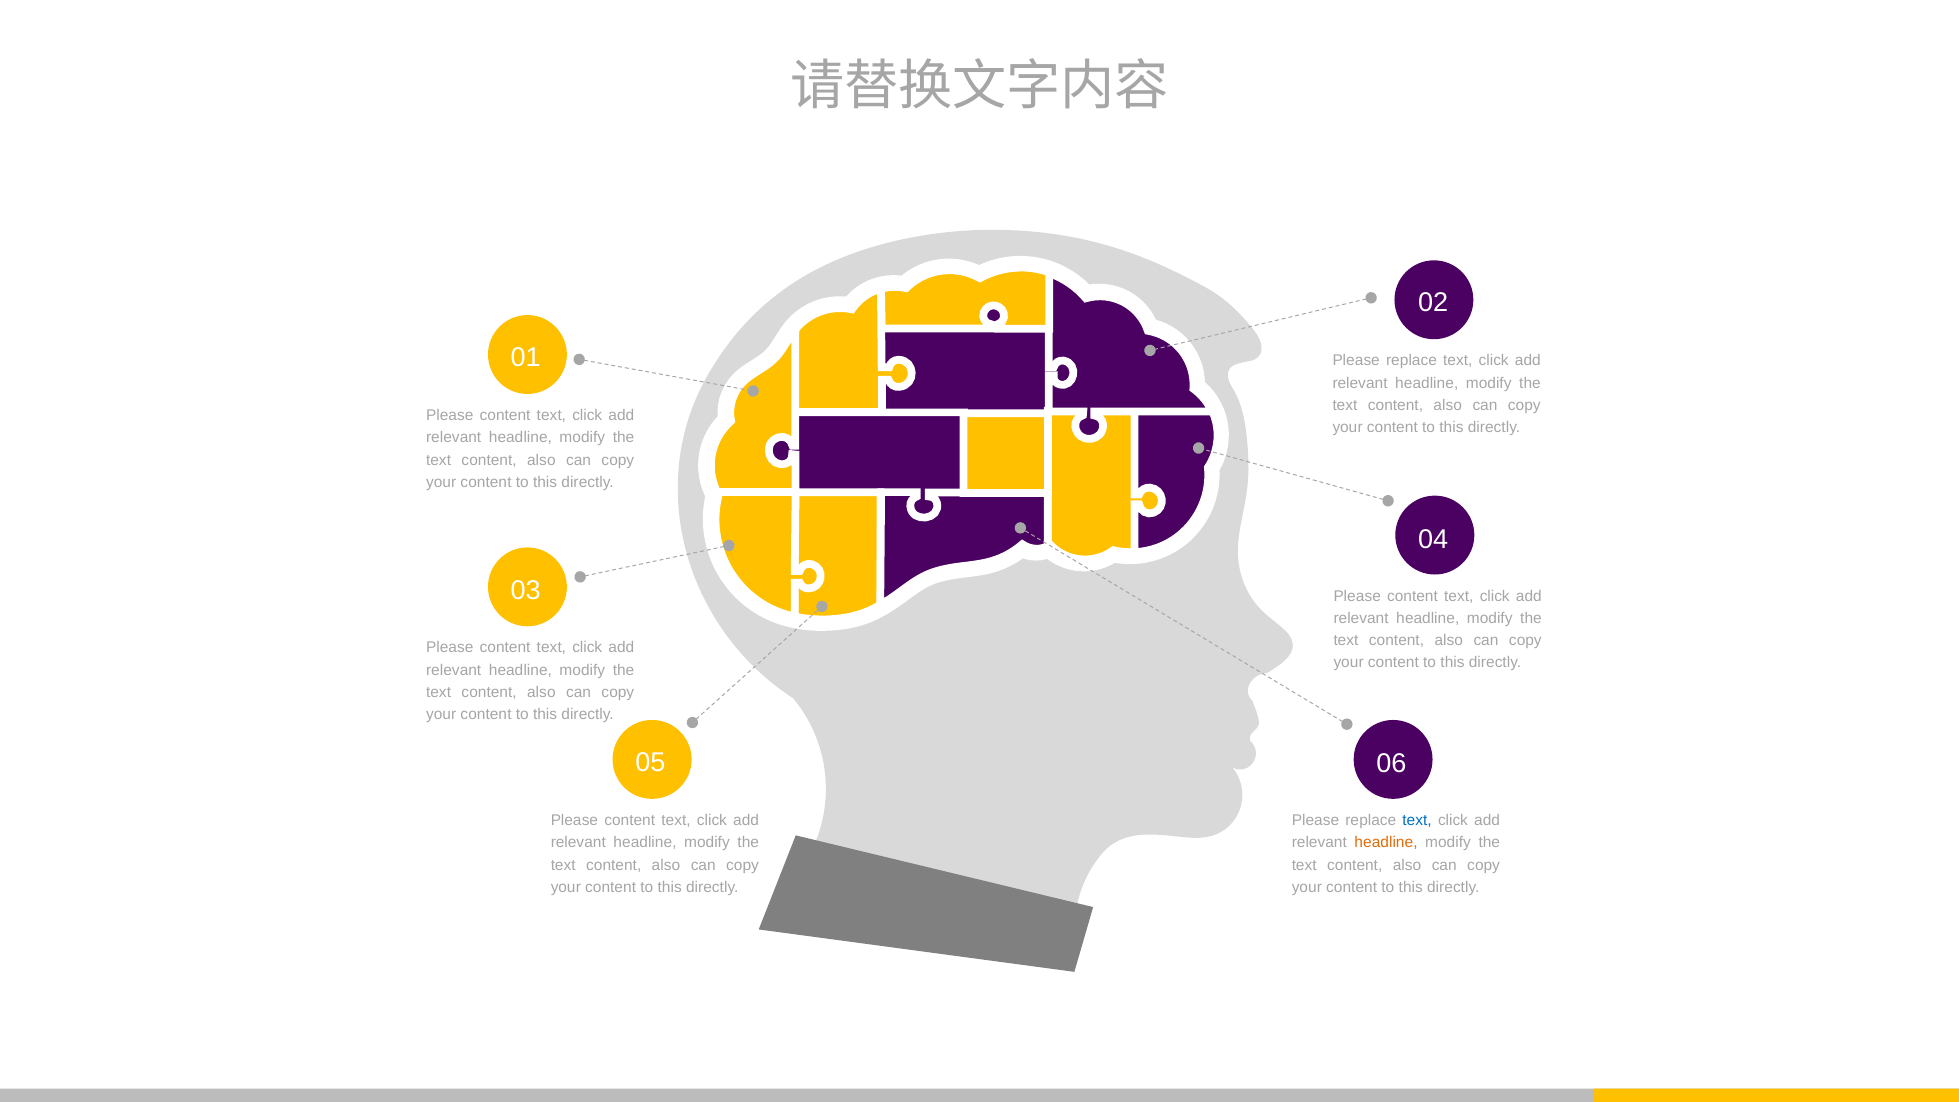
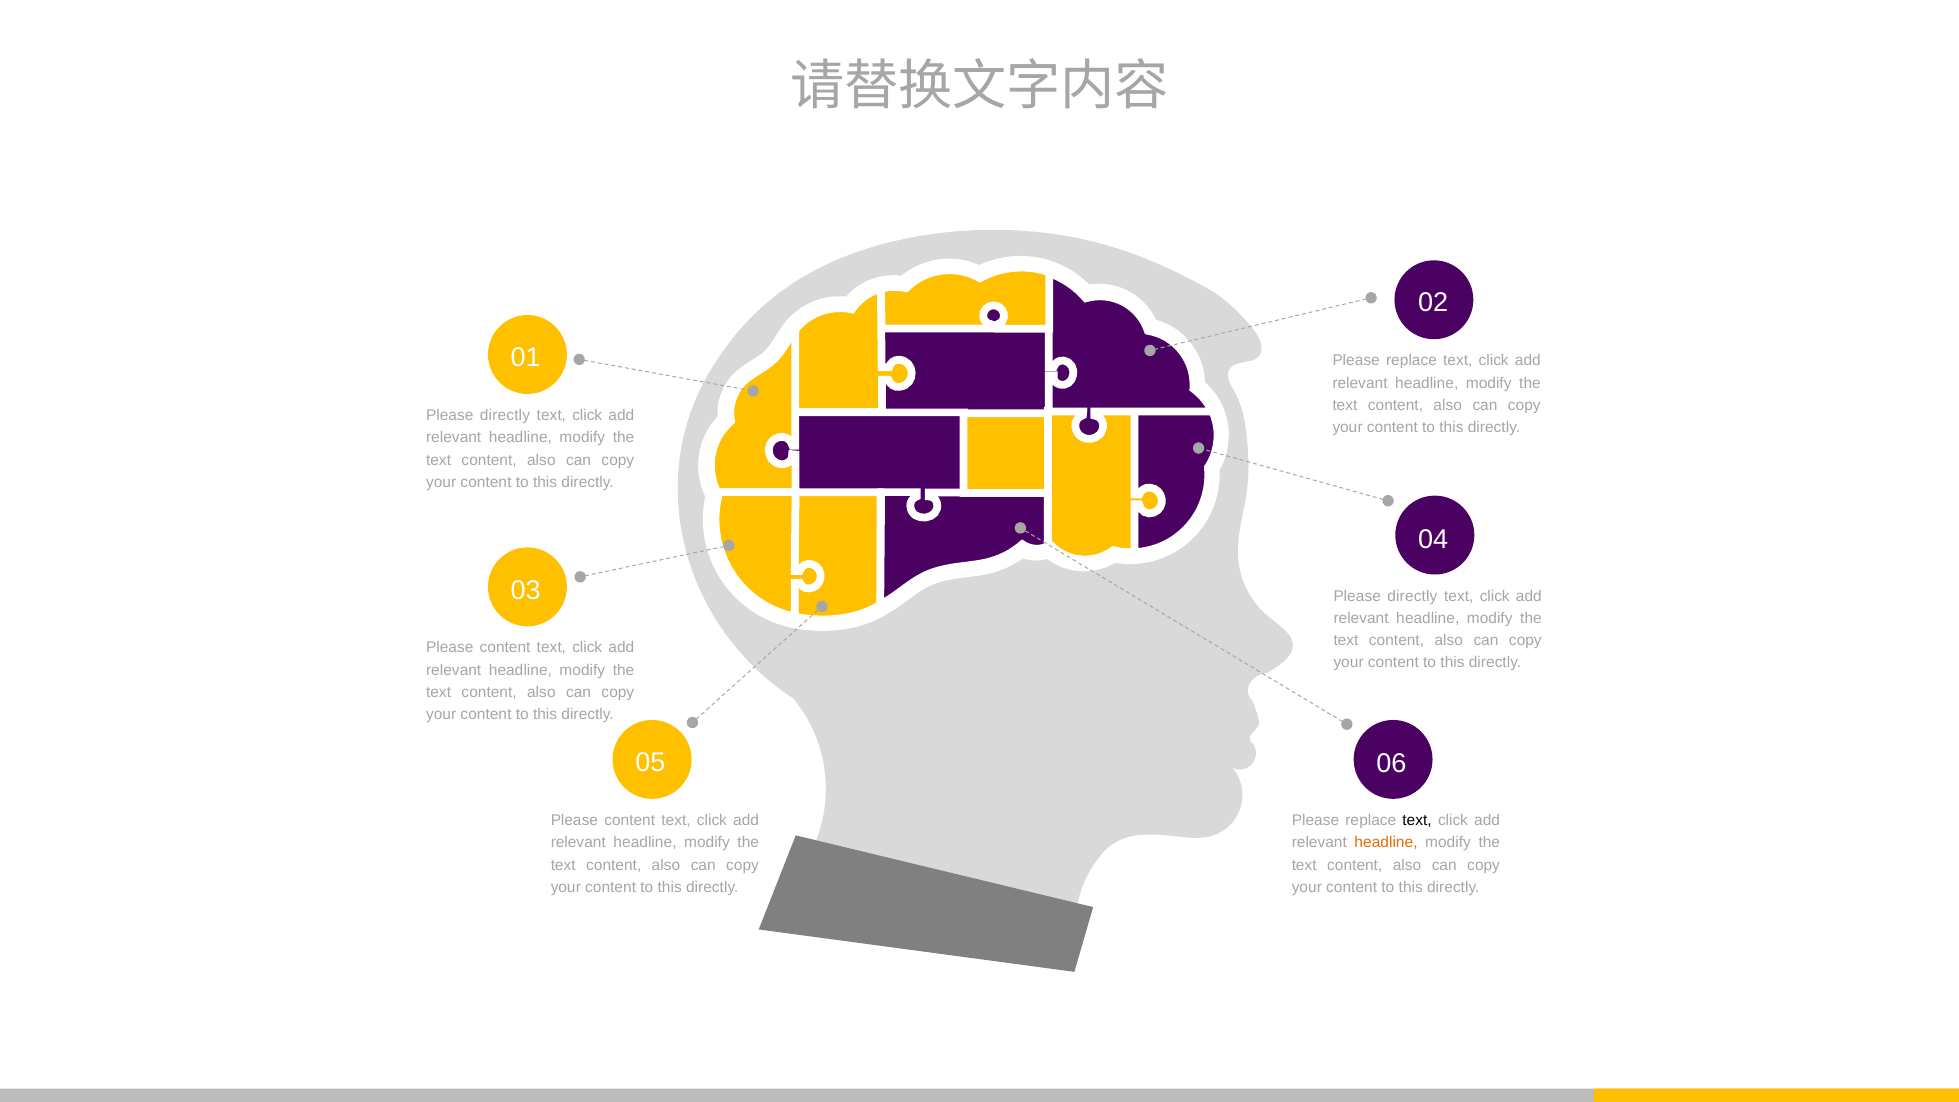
content at (505, 415): content -> directly
content at (1412, 596): content -> directly
text at (1417, 820) colour: blue -> black
